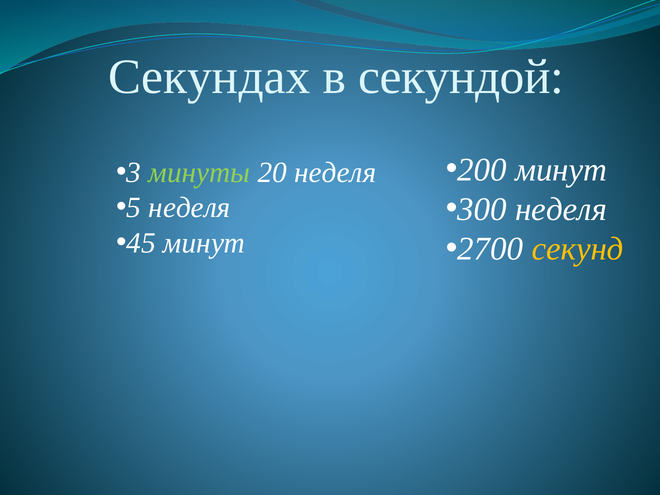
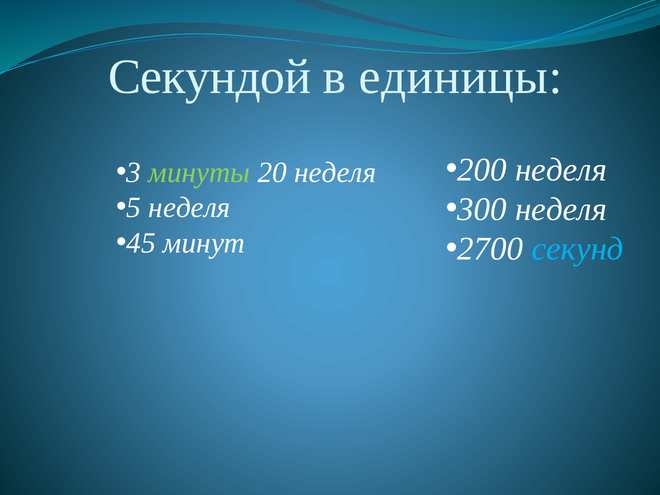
Секундах: Секундах -> Секундой
секундой: секундой -> единицы
200 минут: минут -> неделя
секунд colour: yellow -> light blue
